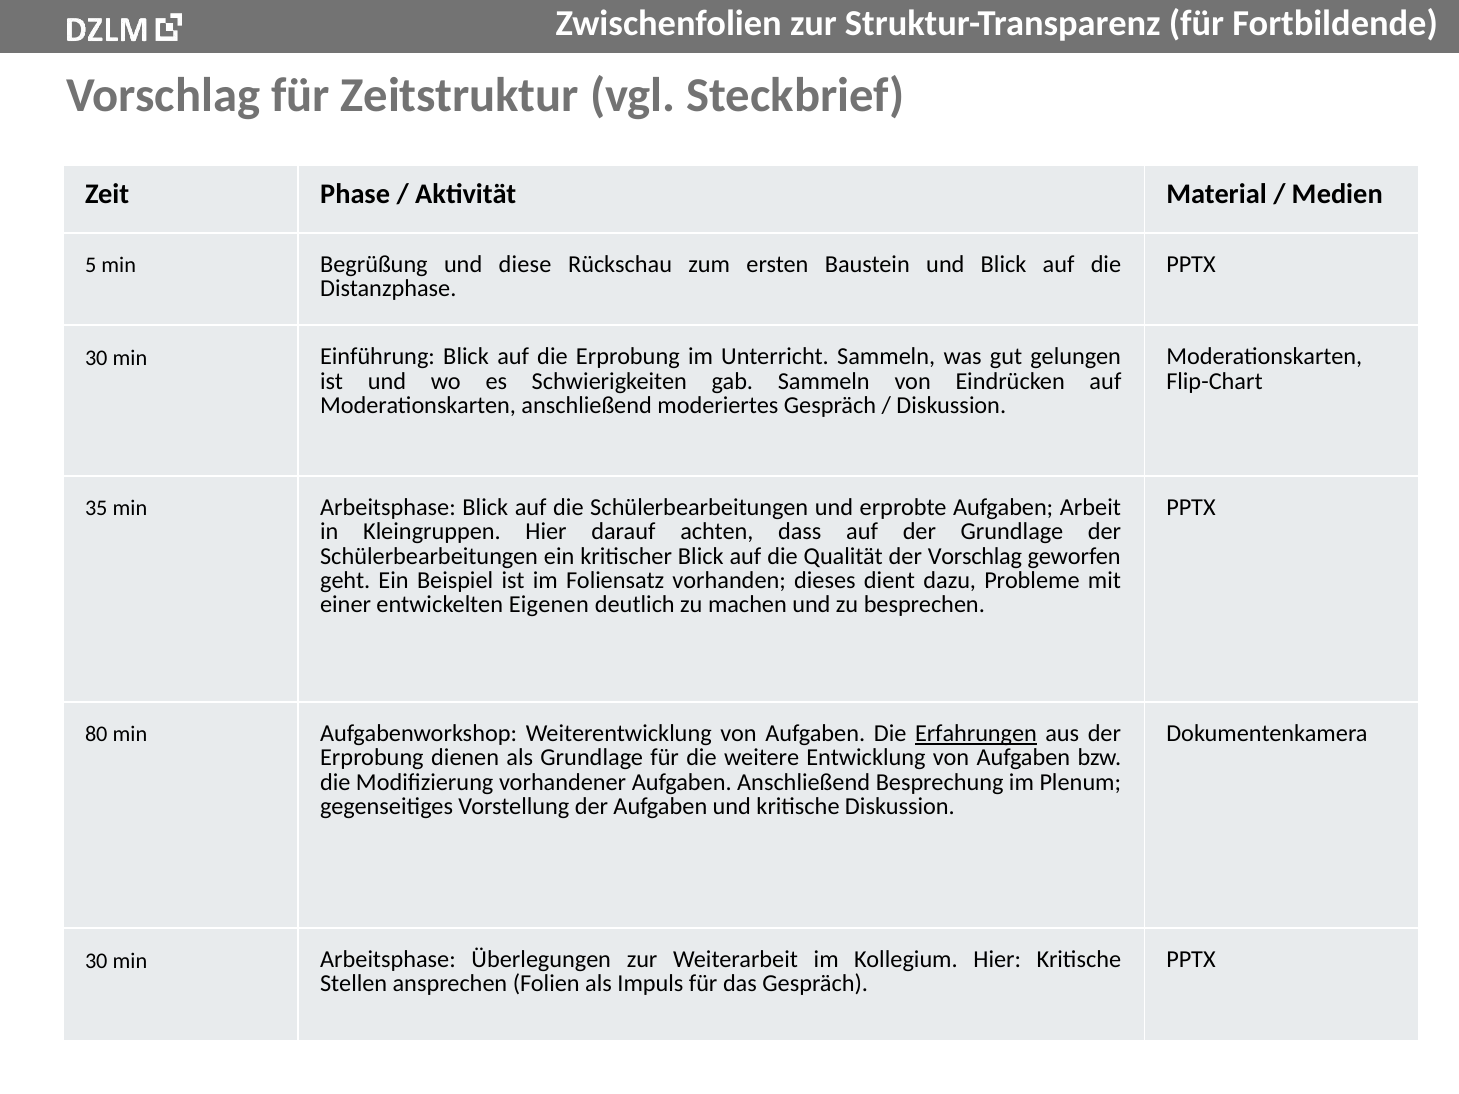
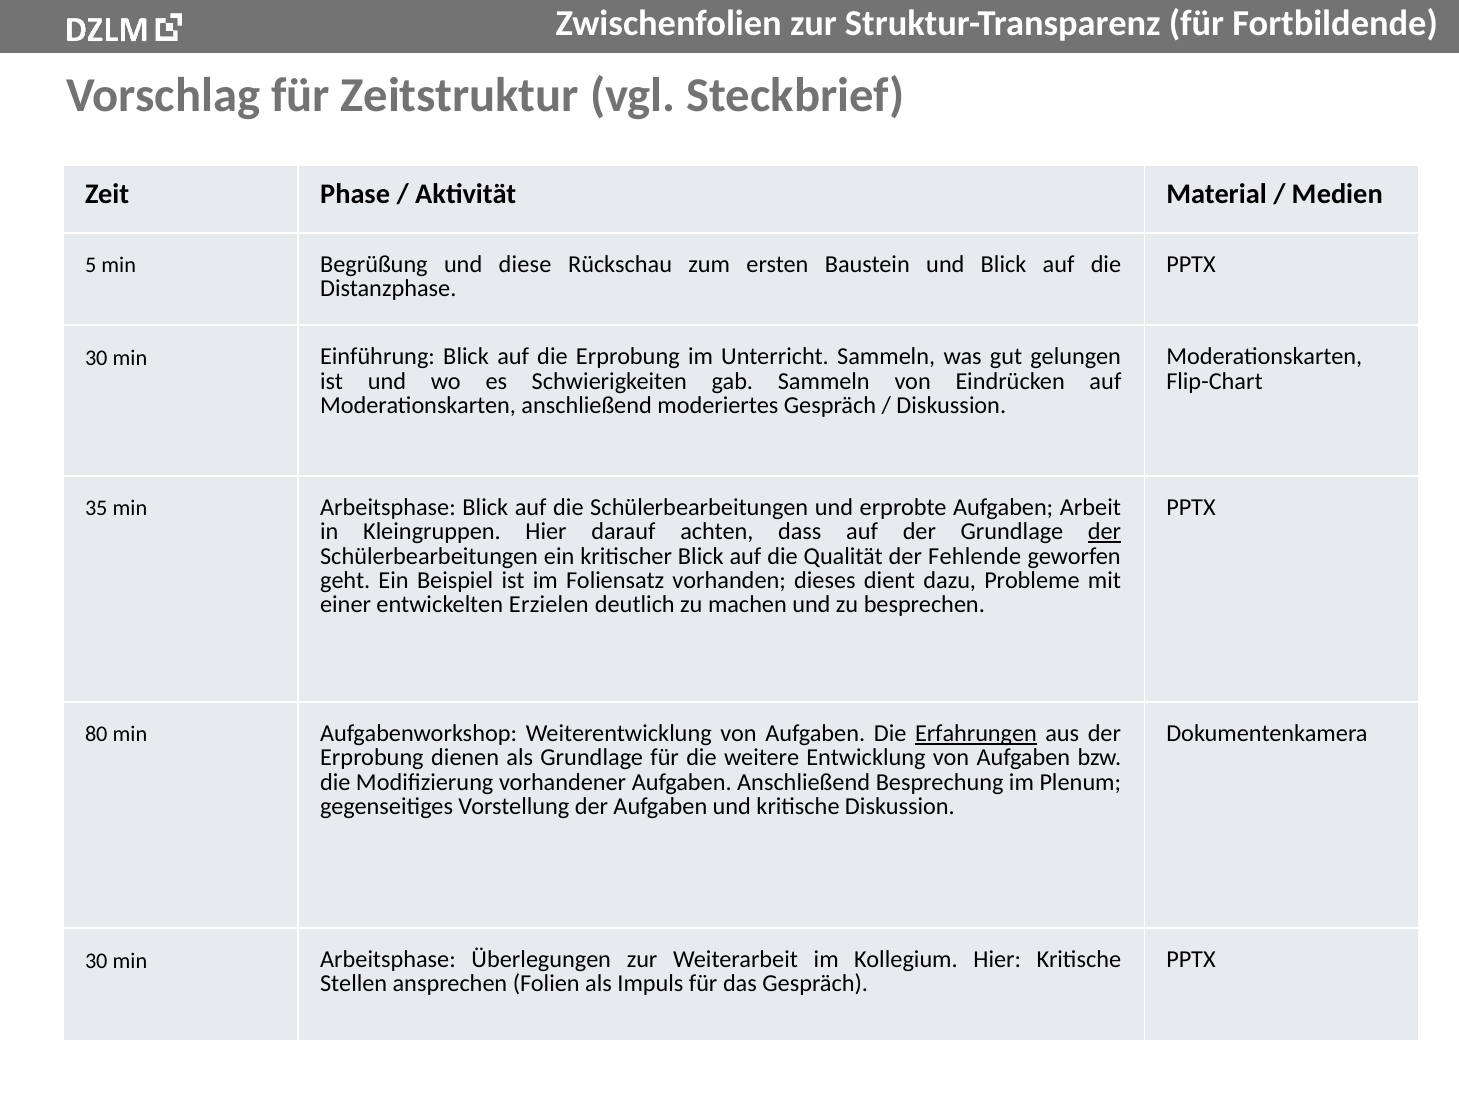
der at (1104, 532) underline: none -> present
der Vorschlag: Vorschlag -> Fehlende
Eigenen: Eigenen -> Erzielen
